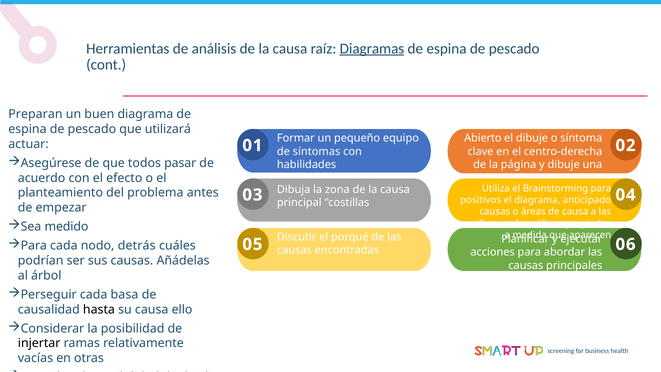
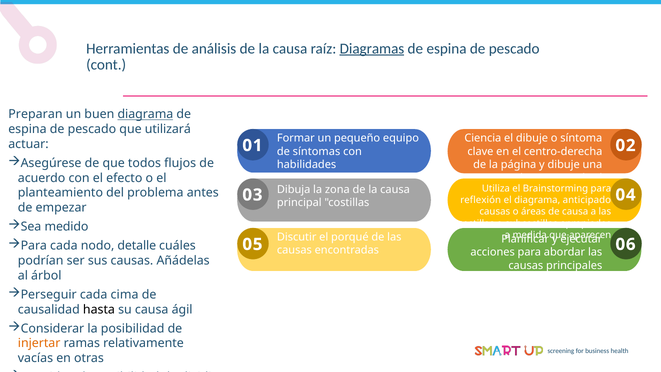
diagrama at (145, 114) underline: none -> present
Abierto: Abierto -> Ciencia
pasar: pasar -> flujos
positivos: positivos -> reflexión
detrás: detrás -> detalle
basa: basa -> cima
ello: ello -> ágil
injertar colour: black -> orange
